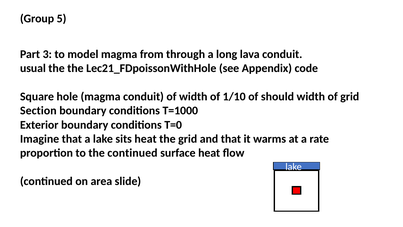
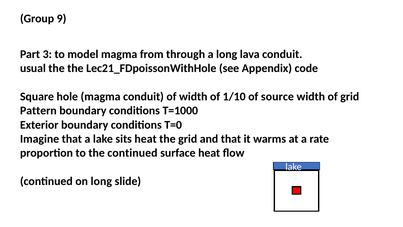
5: 5 -> 9
should: should -> source
Section: Section -> Pattern
on area: area -> long
